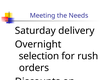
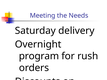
selection: selection -> program
